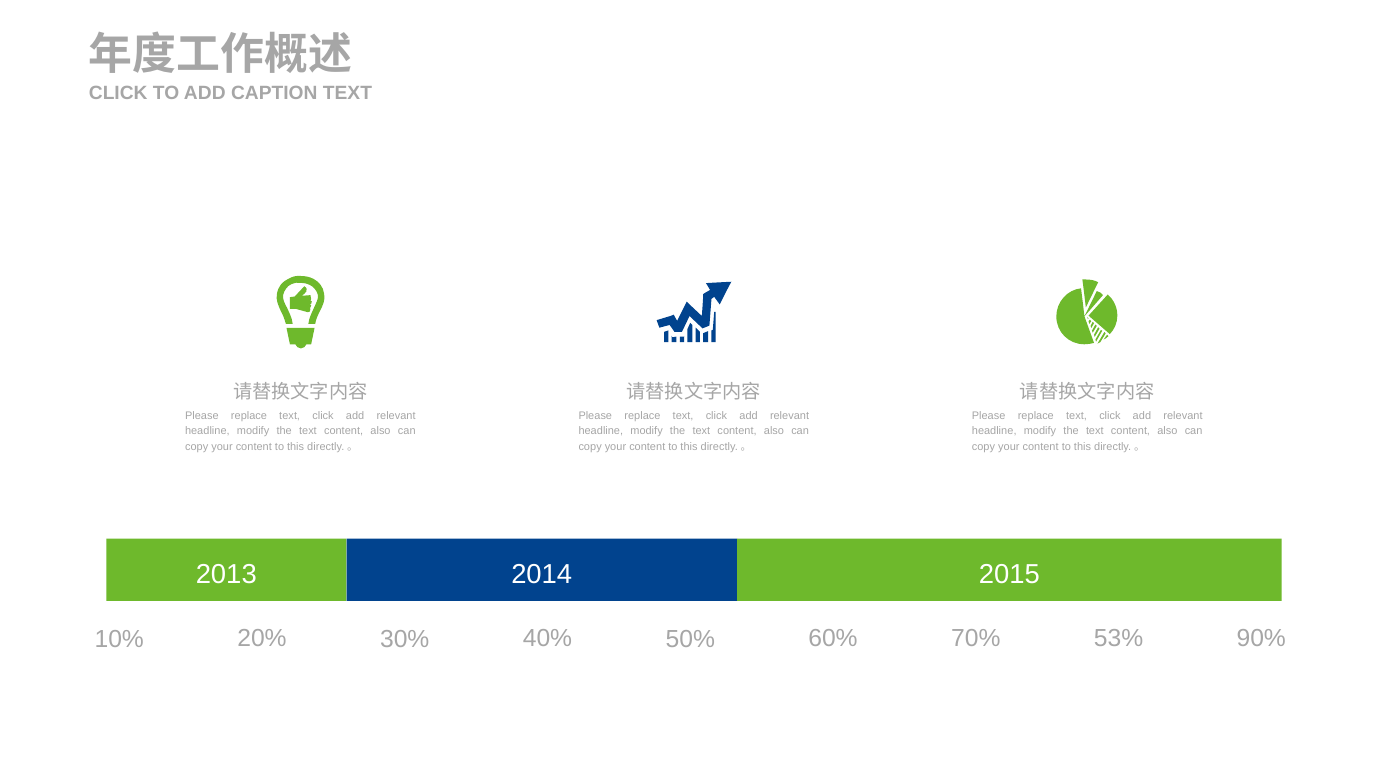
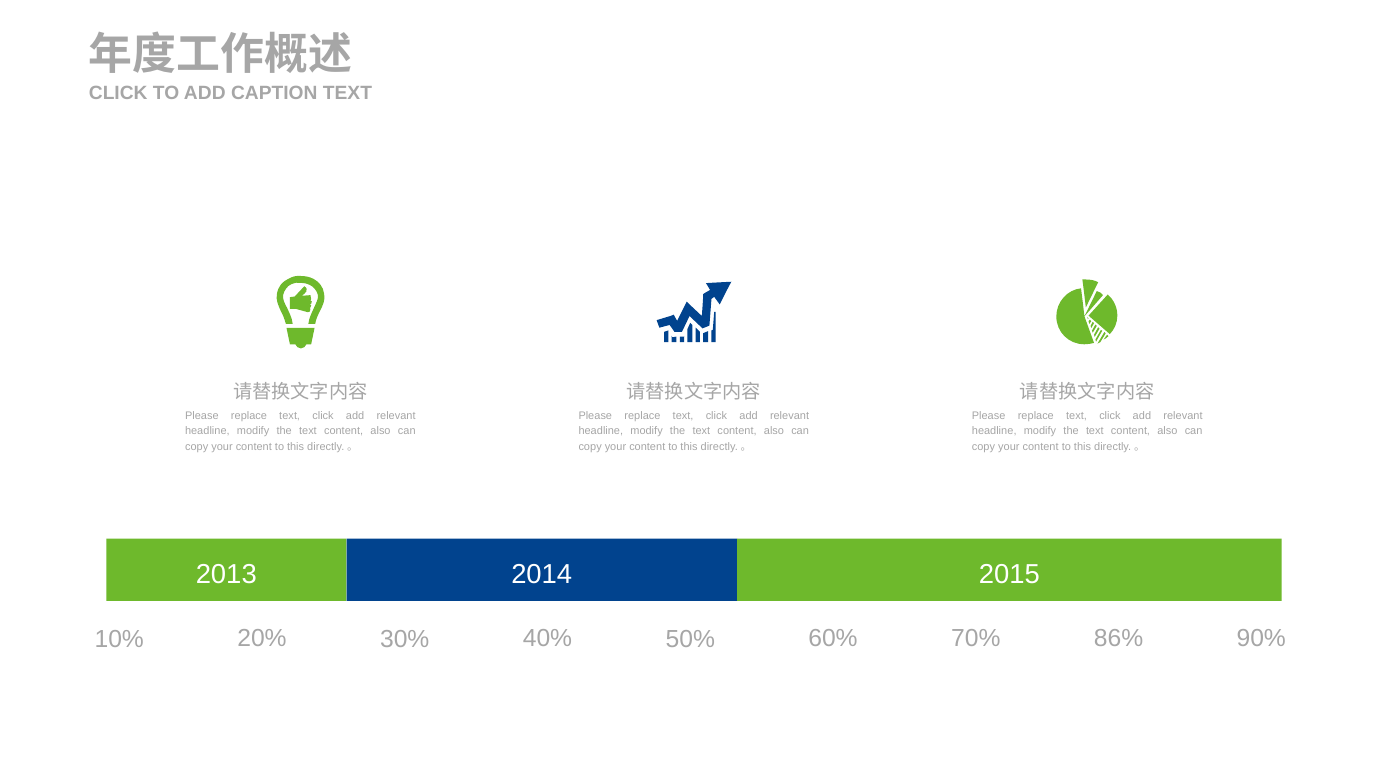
53%: 53% -> 86%
